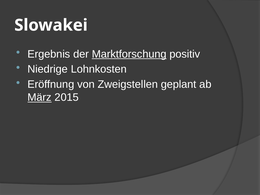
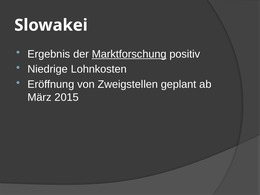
März underline: present -> none
